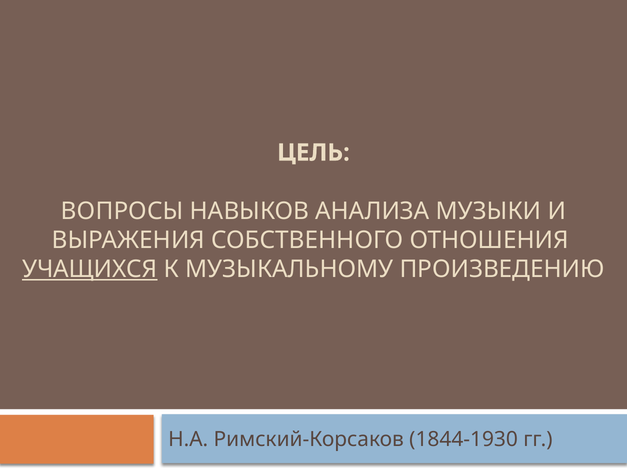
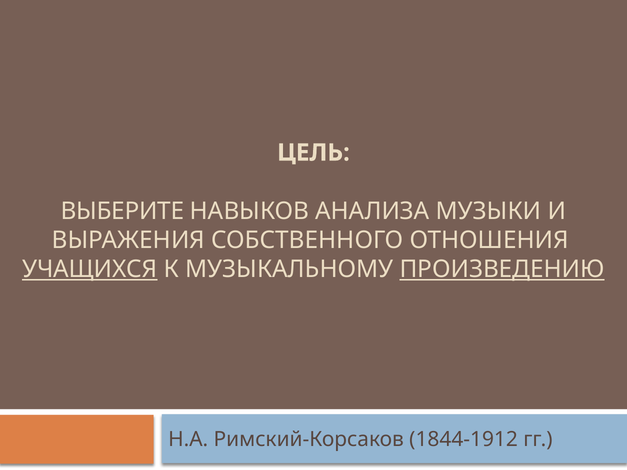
ВОПРОСЫ: ВОПРОСЫ -> ВЫБЕРИТЕ
ПРОИЗВЕДЕНИЮ underline: none -> present
1844-1930: 1844-1930 -> 1844-1912
